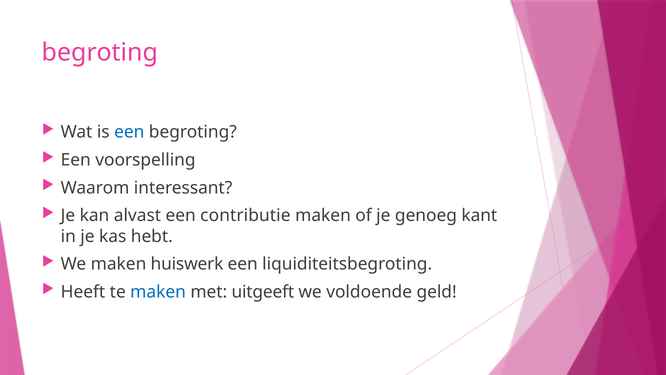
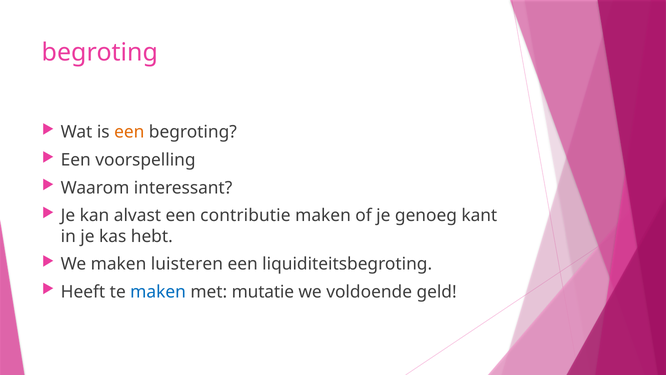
een at (129, 132) colour: blue -> orange
huiswerk: huiswerk -> luisteren
uitgeeft: uitgeeft -> mutatie
